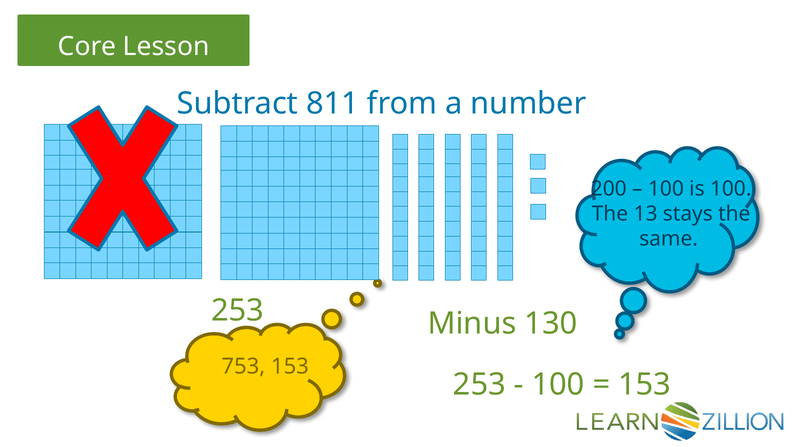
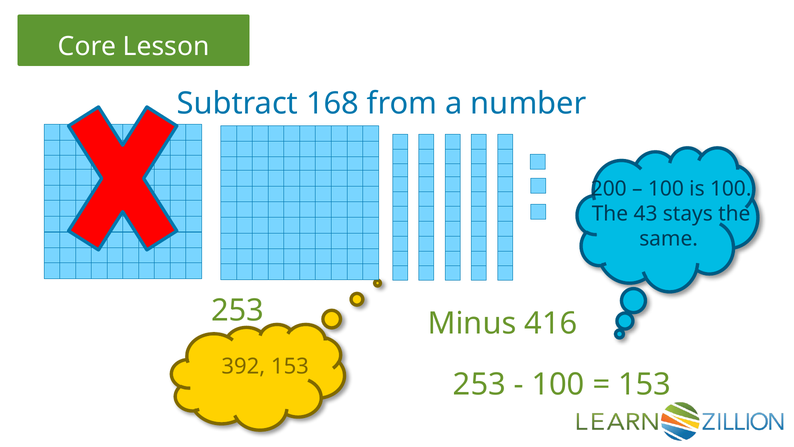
811: 811 -> 168
13: 13 -> 43
130: 130 -> 416
753: 753 -> 392
